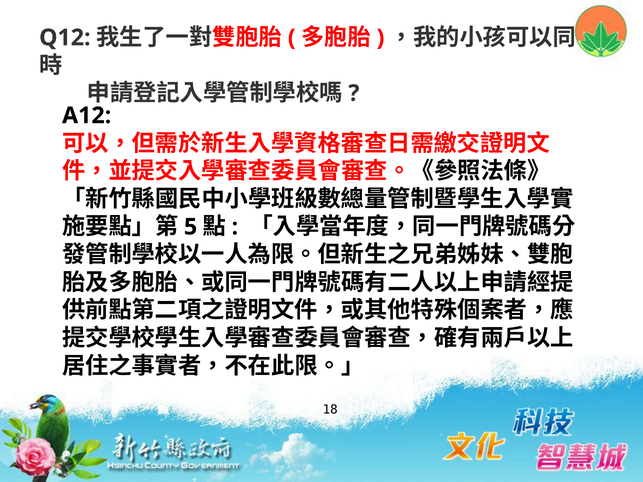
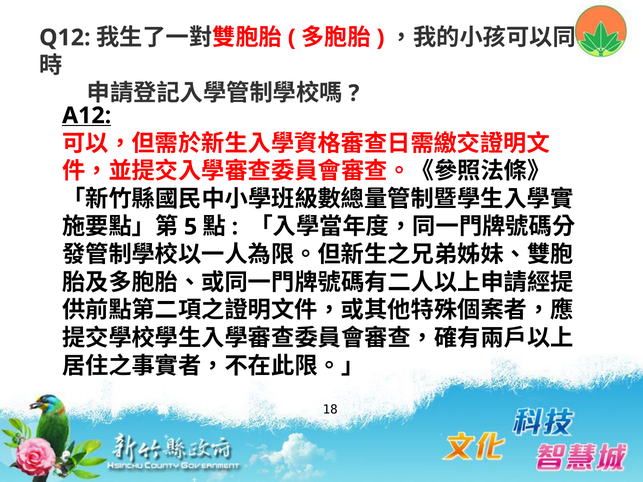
A12 underline: none -> present
